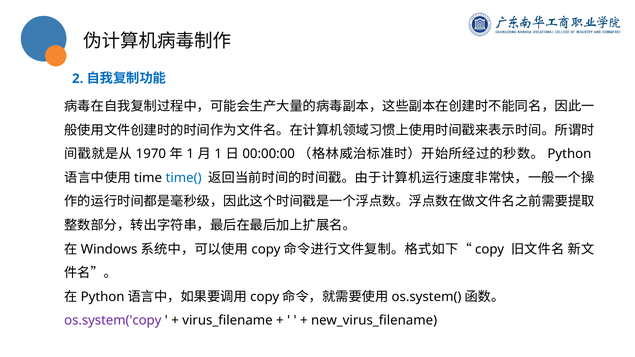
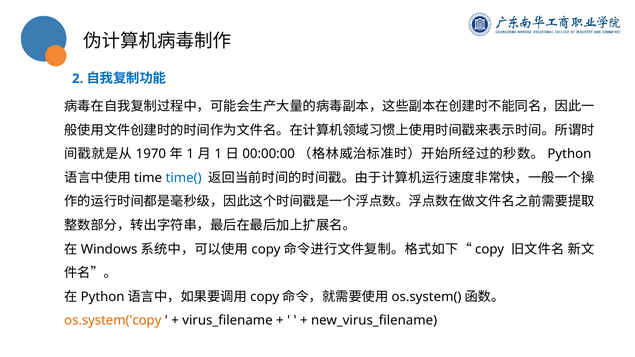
os.system('copy colour: purple -> orange
